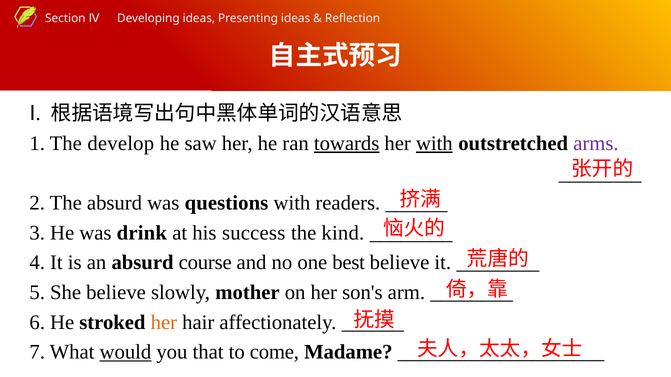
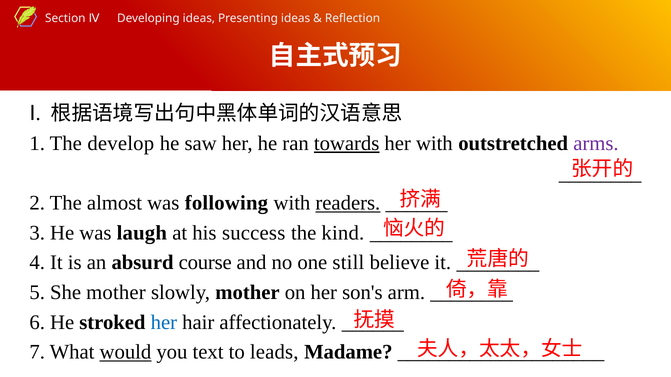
with at (434, 144) underline: present -> none
The absurd: absurd -> almost
questions: questions -> following
readers underline: none -> present
drink: drink -> laugh
best: best -> still
She believe: believe -> mother
her at (164, 323) colour: orange -> blue
that: that -> text
come: come -> leads
